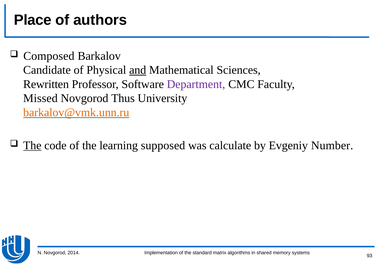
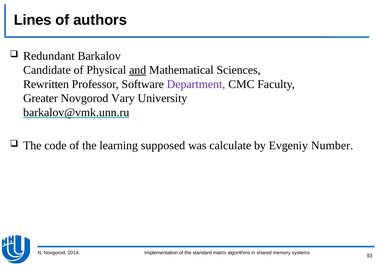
Place: Place -> Lines
Composed: Composed -> Redundant
Missed: Missed -> Greater
Thus: Thus -> Vary
barkalov@vmk.unn.ru colour: orange -> black
The at (32, 145) underline: present -> none
